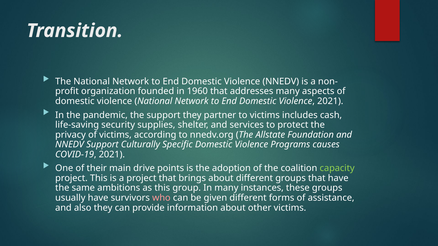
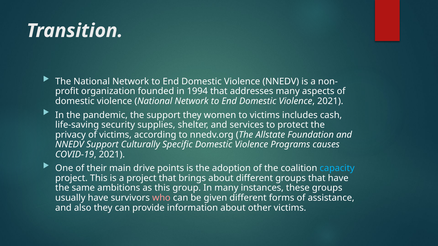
1960: 1960 -> 1994
partner: partner -> women
capacity colour: light green -> light blue
